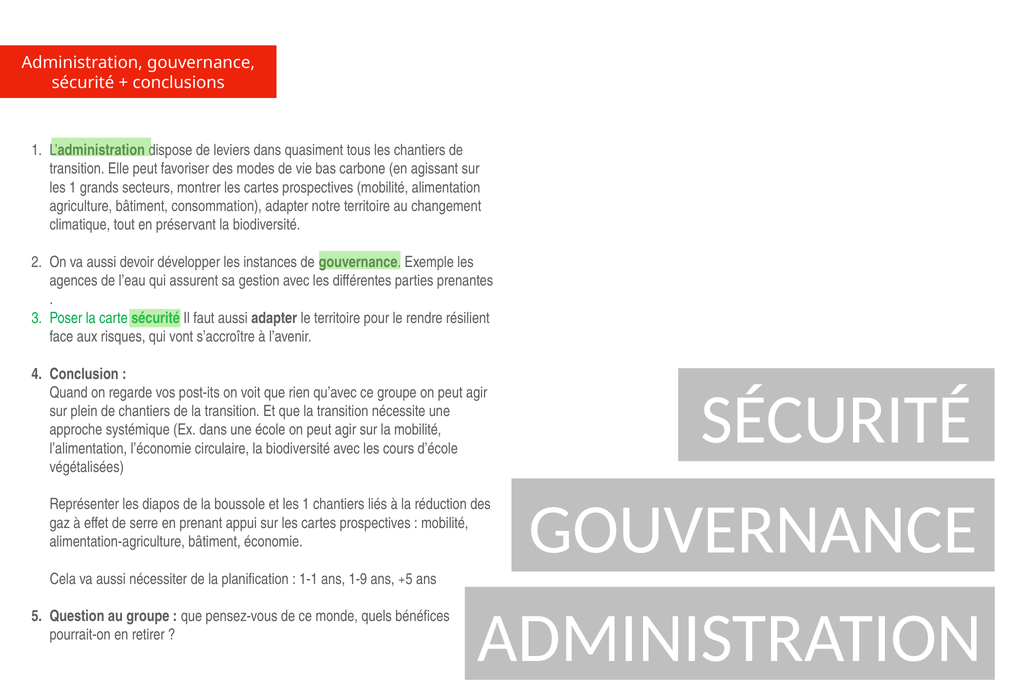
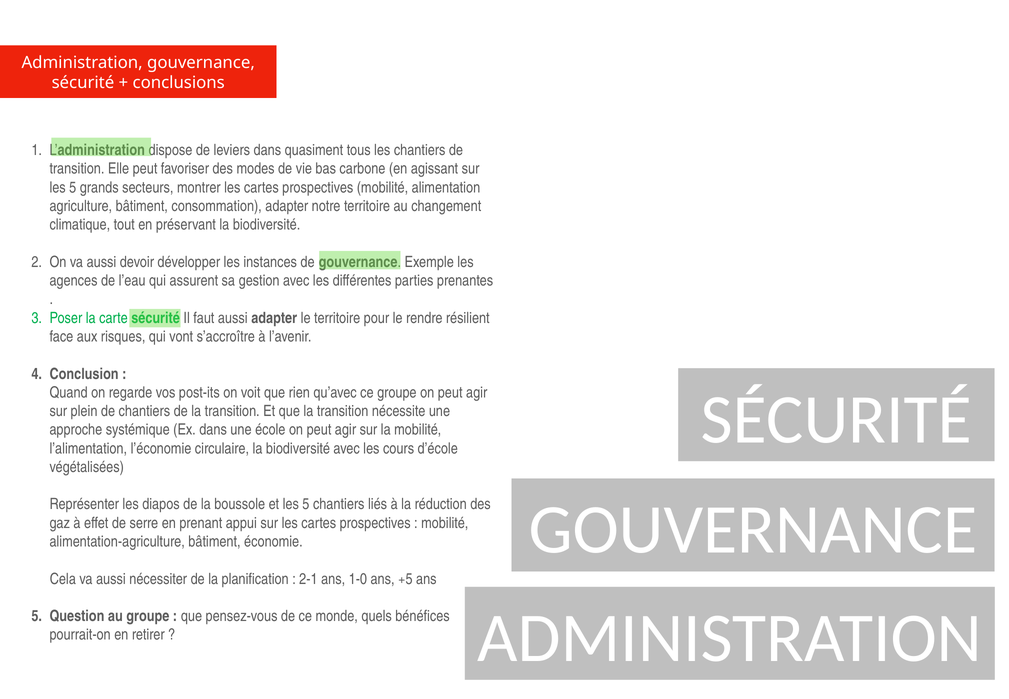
1 at (73, 187): 1 -> 5
et les 1: 1 -> 5
1-1: 1-1 -> 2-1
1-9: 1-9 -> 1-0
